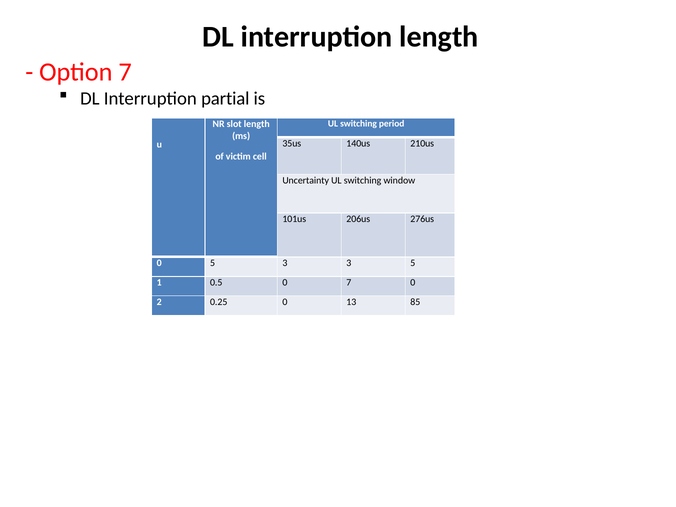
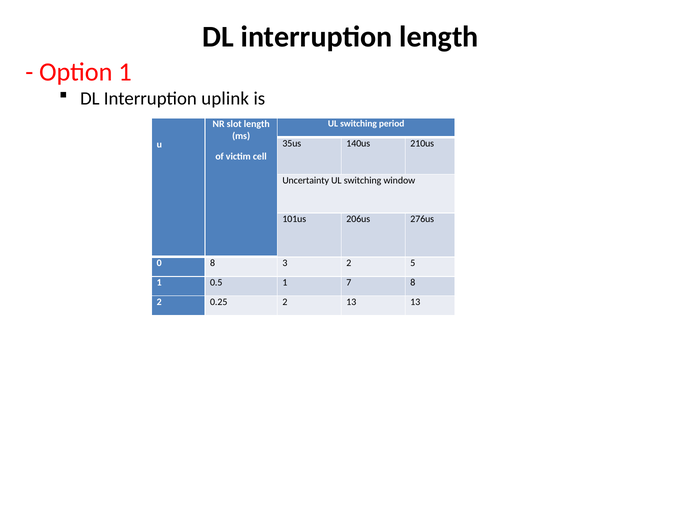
Option 7: 7 -> 1
partial: partial -> uplink
0 5: 5 -> 8
3 3: 3 -> 2
0.5 0: 0 -> 1
7 0: 0 -> 8
0.25 0: 0 -> 2
13 85: 85 -> 13
